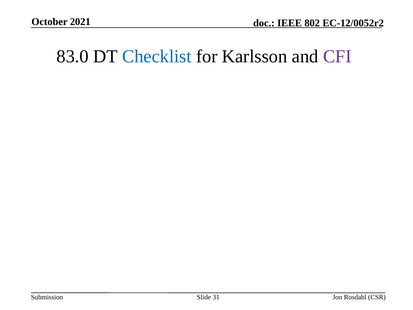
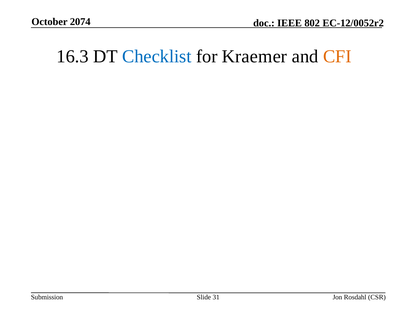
2021: 2021 -> 2074
83.0: 83.0 -> 16.3
Karlsson: Karlsson -> Kraemer
CFI colour: purple -> orange
